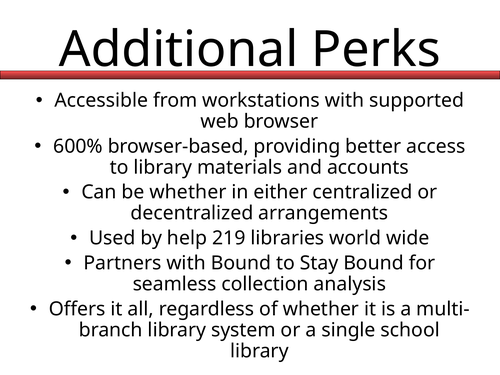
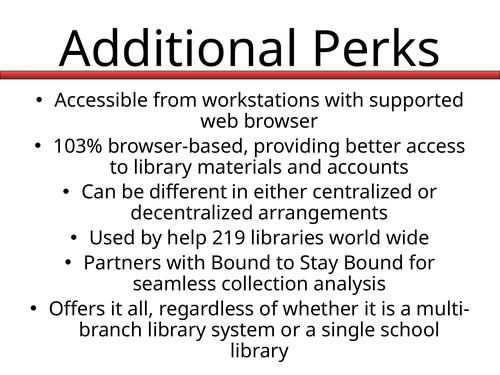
600%: 600% -> 103%
be whether: whether -> different
